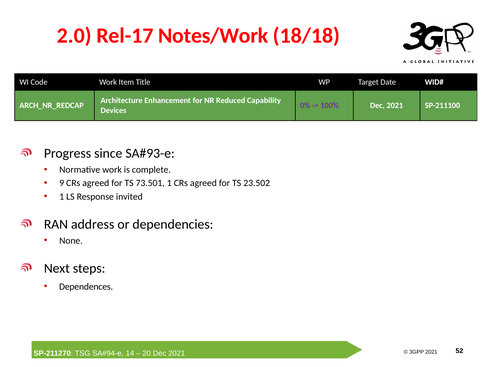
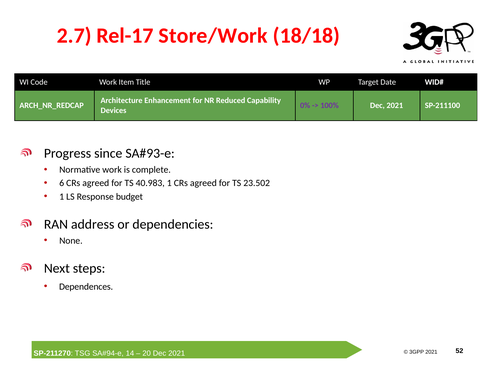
2.0: 2.0 -> 2.7
Notes/Work: Notes/Work -> Store/Work
9: 9 -> 6
73.501: 73.501 -> 40.983
invited: invited -> budget
